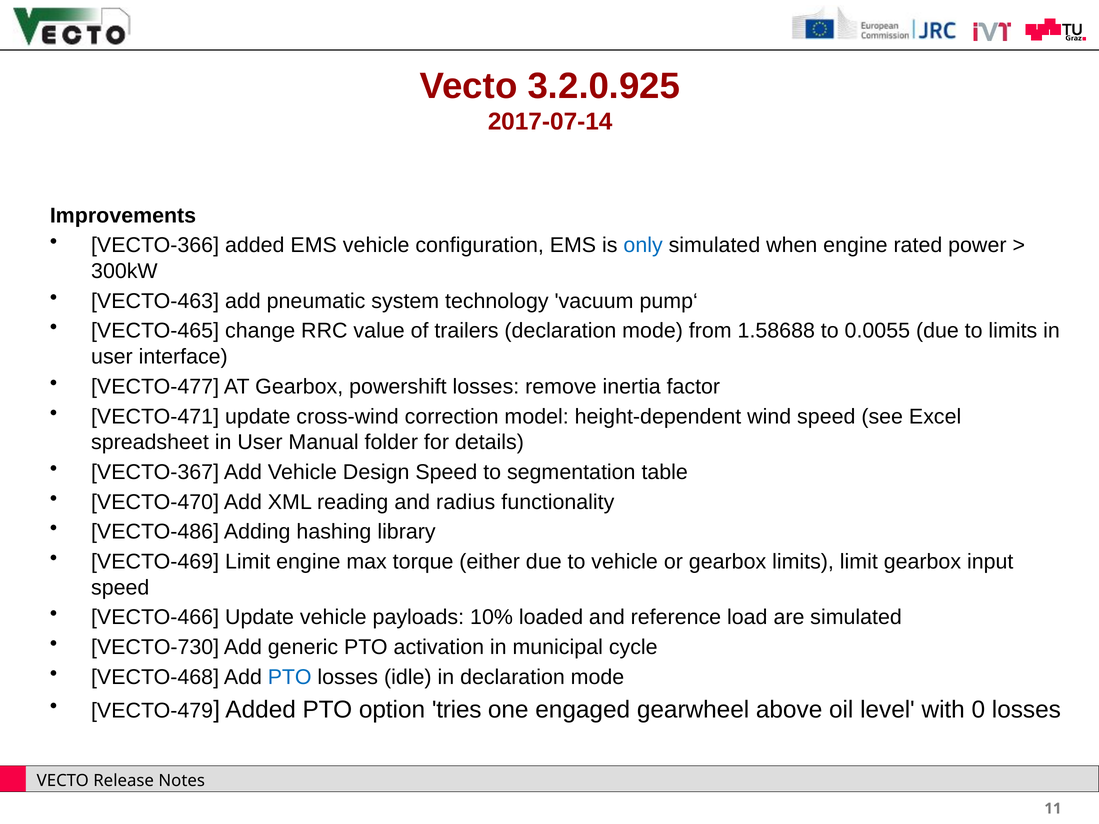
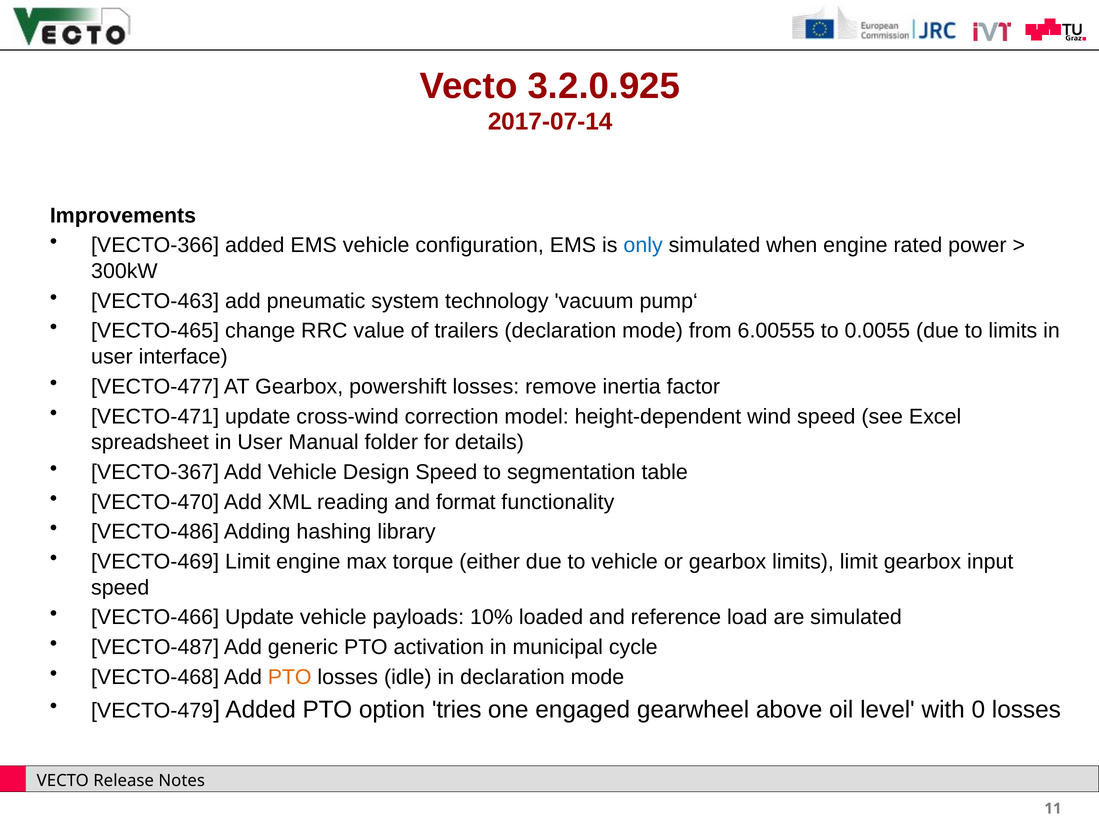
1.58688: 1.58688 -> 6.00555
radius: radius -> format
VECTO-730: VECTO-730 -> VECTO-487
PTO at (290, 677) colour: blue -> orange
